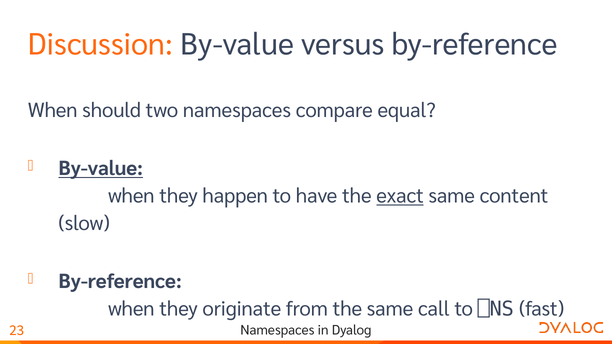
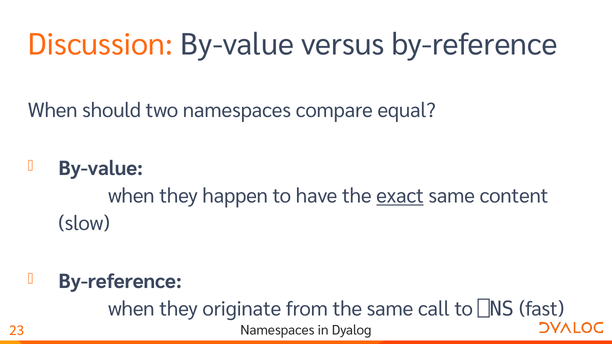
By-value at (101, 169) underline: present -> none
